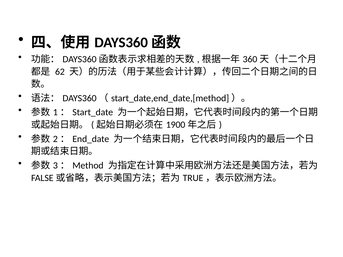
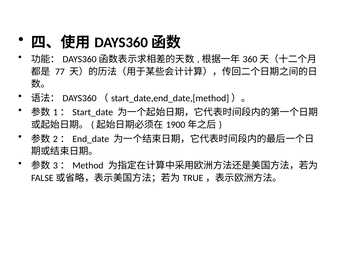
62: 62 -> 77
